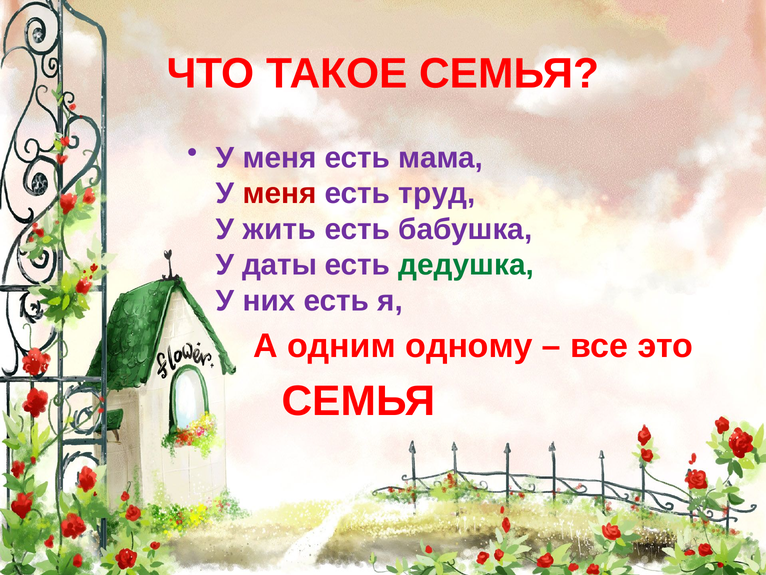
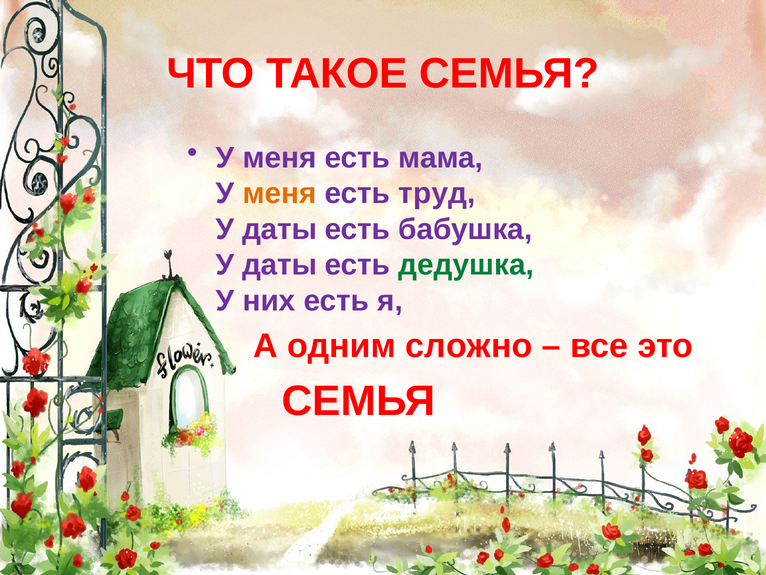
меня at (280, 193) colour: red -> orange
жить at (279, 229): жить -> даты
одному: одному -> сложно
